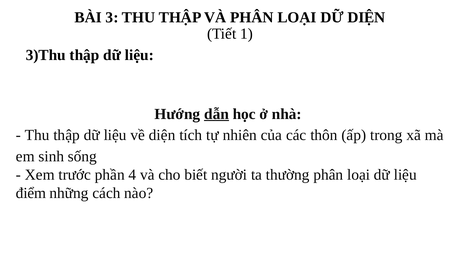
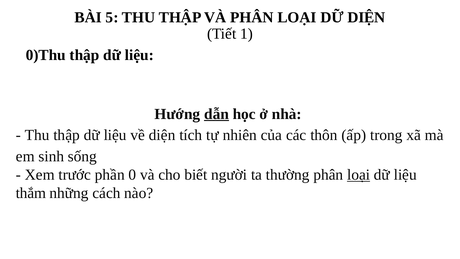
3: 3 -> 5
3)Thu: 3)Thu -> 0)Thu
4: 4 -> 0
loại at (359, 175) underline: none -> present
điểm: điểm -> thắm
